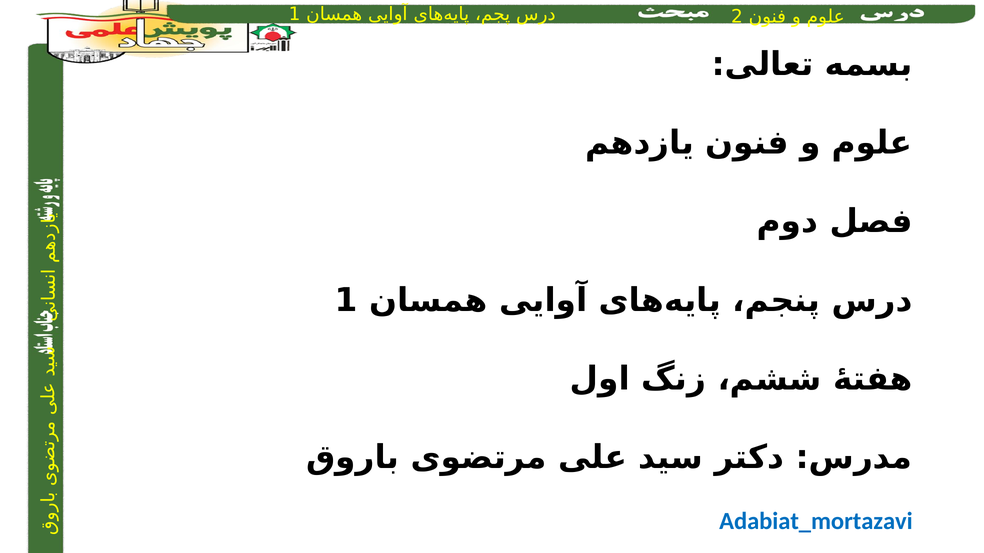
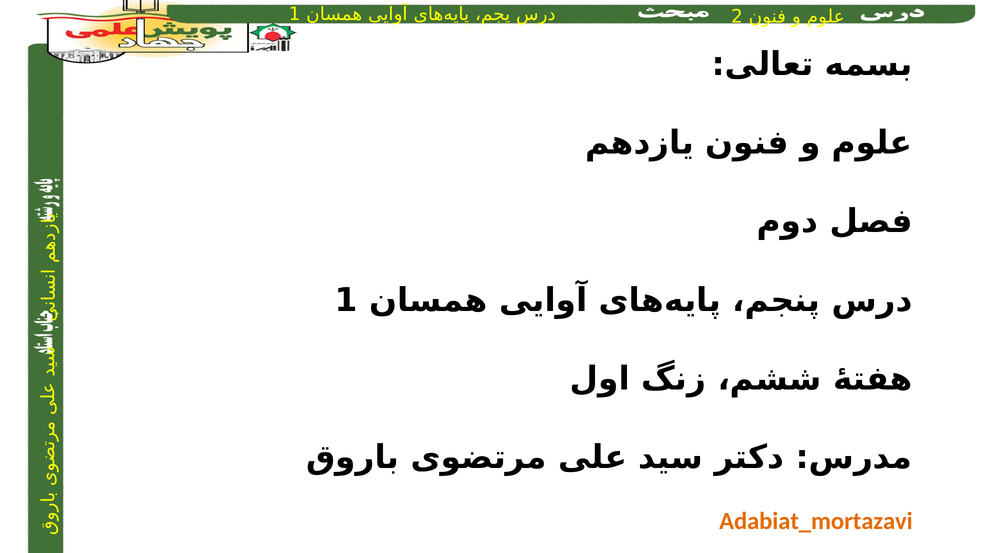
Adabiat_mortazavi colour: blue -> orange
